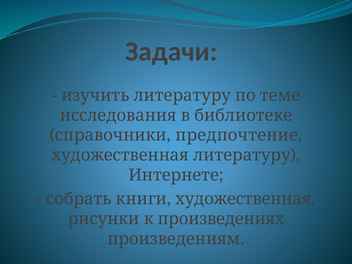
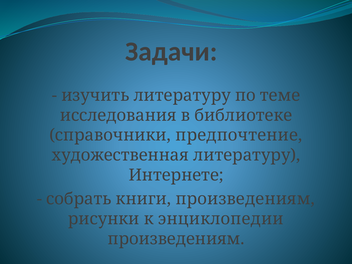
книги художественная: художественная -> произведениям
произведениях: произведениях -> энциклопедии
